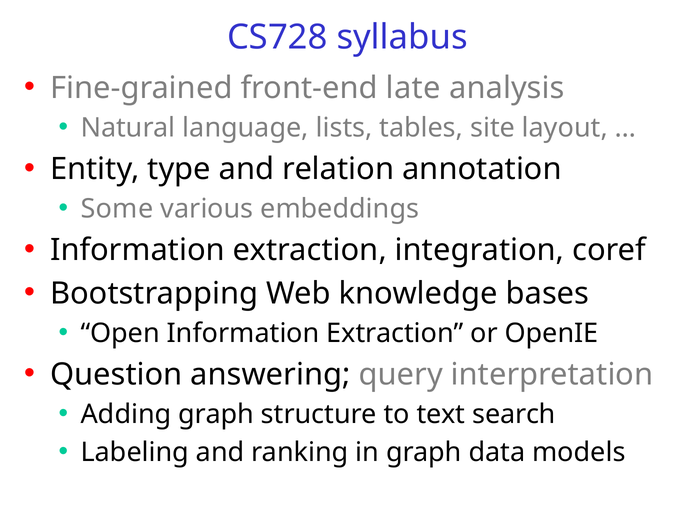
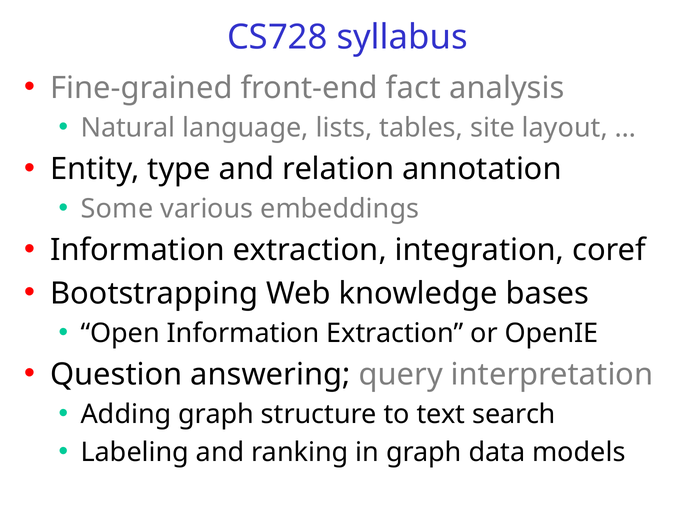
late: late -> fact
